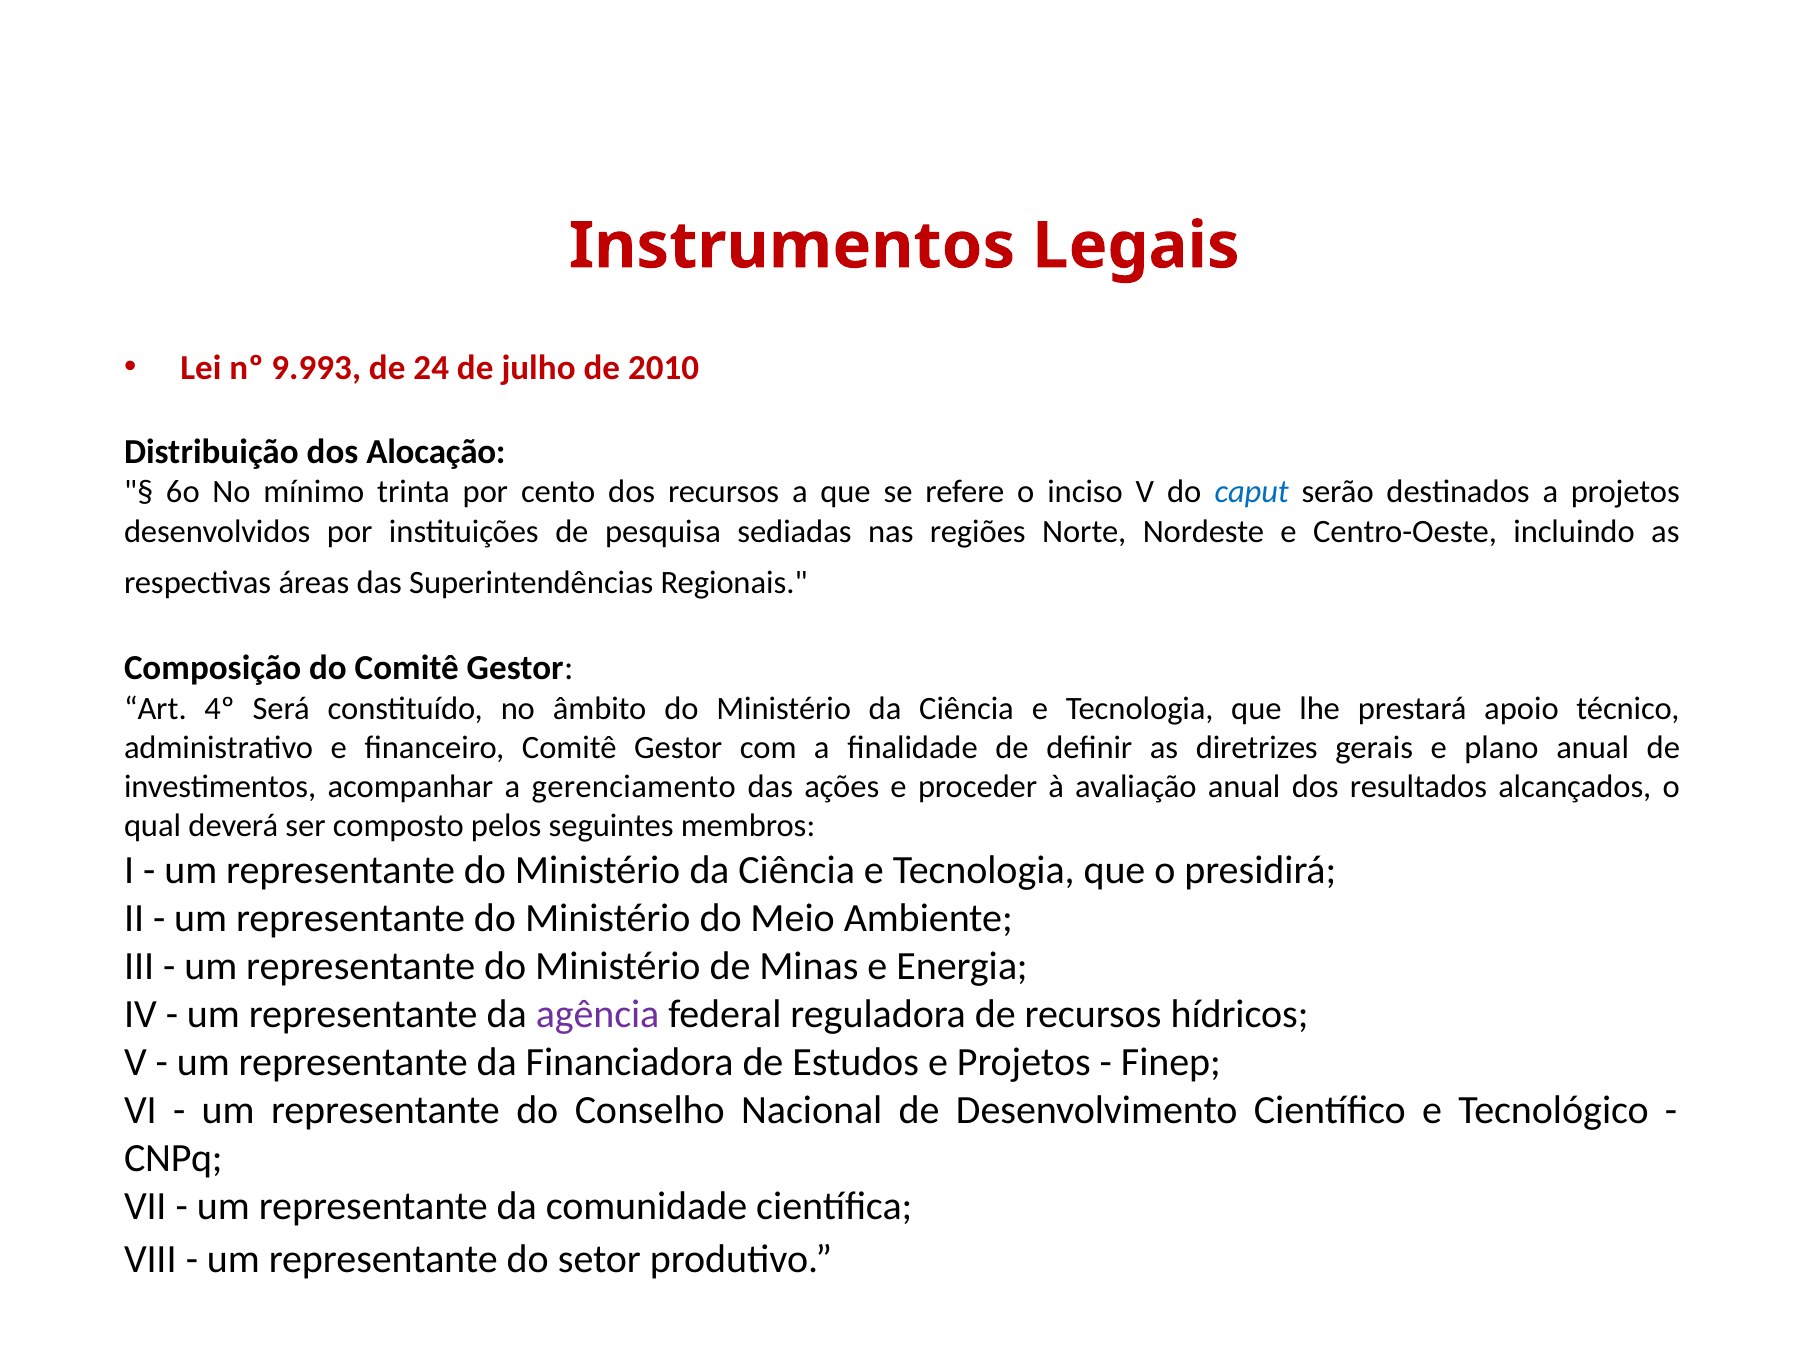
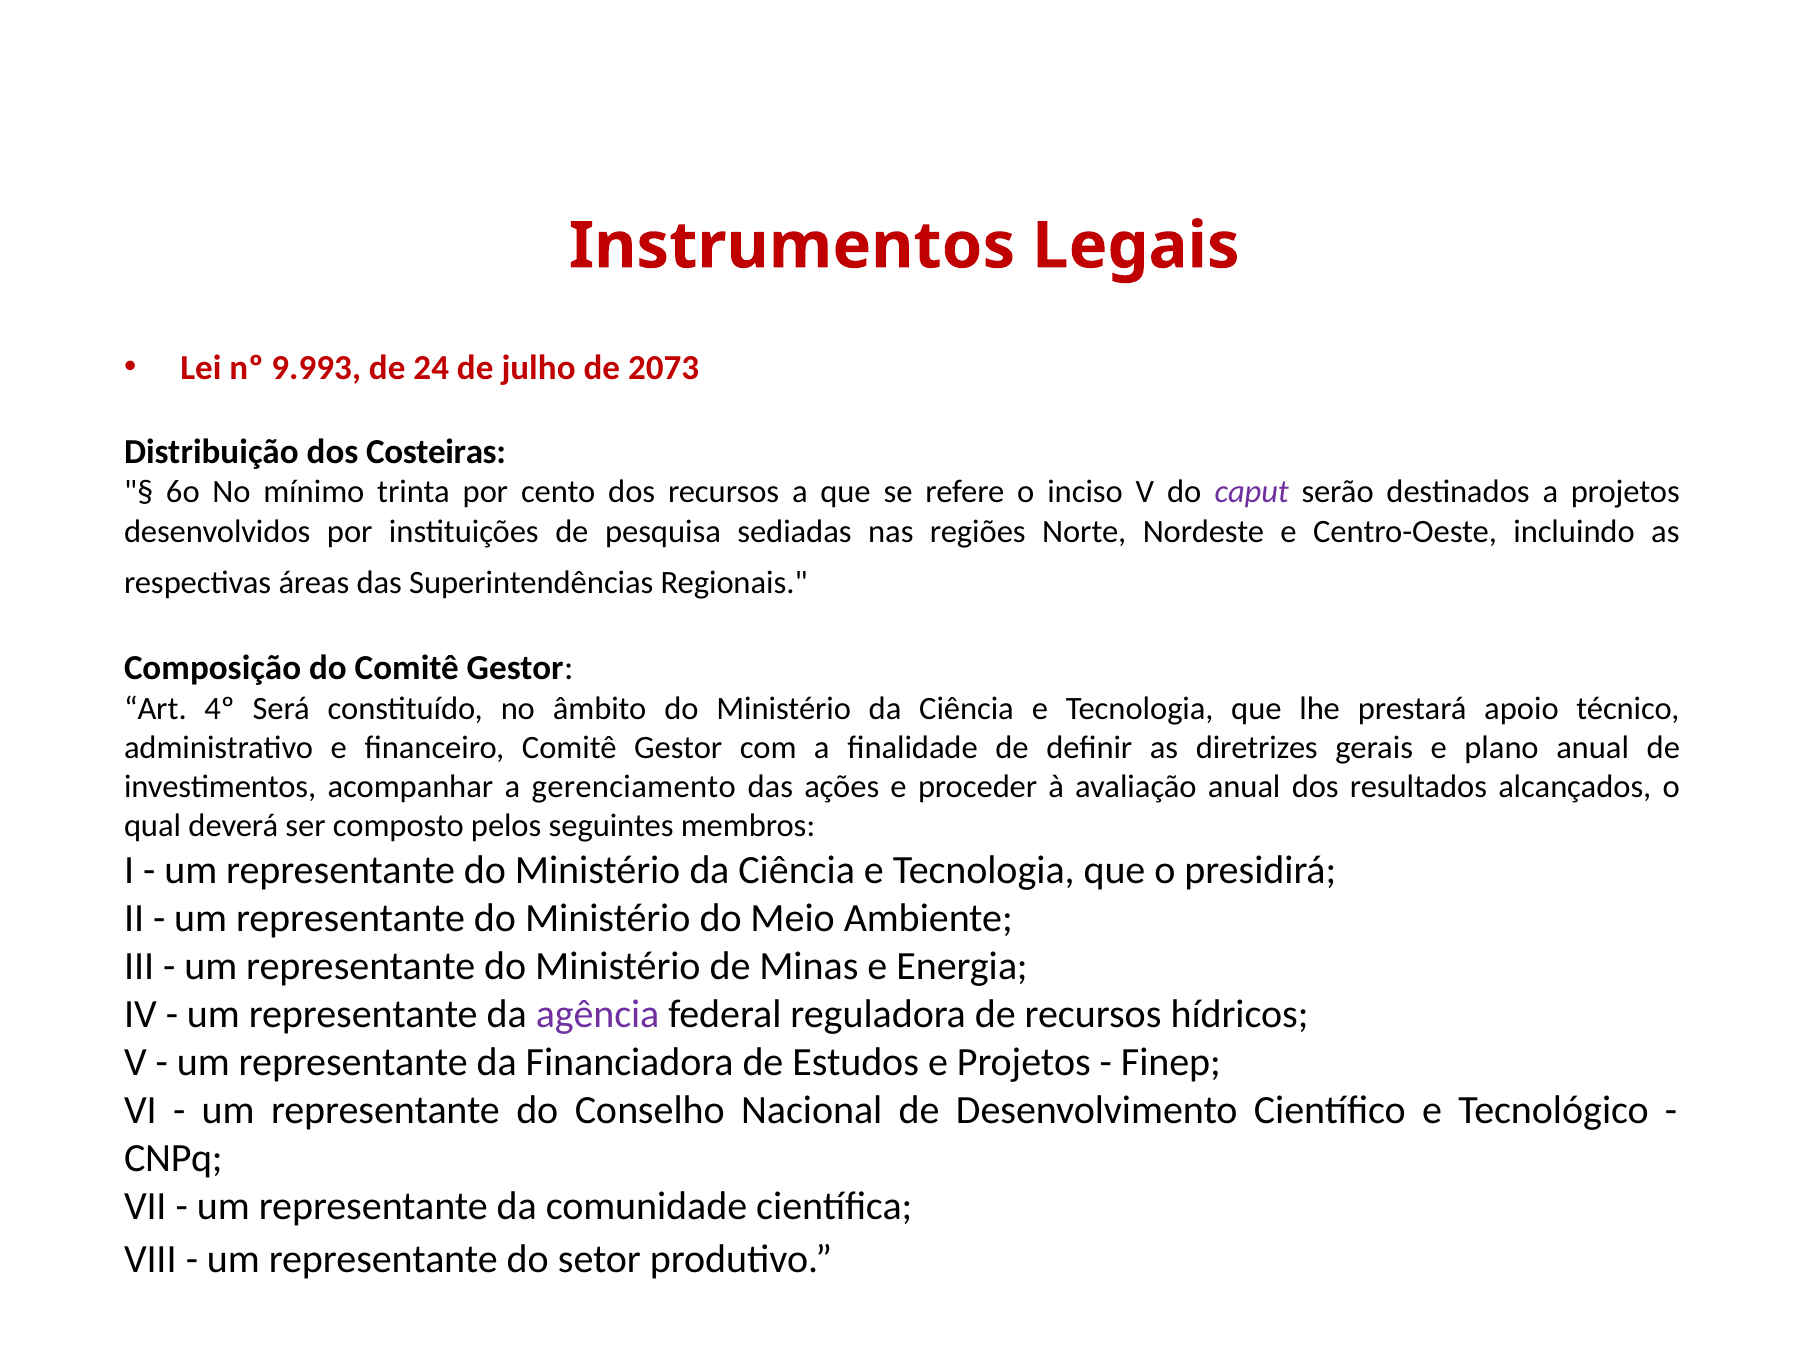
2010: 2010 -> 2073
Alocação: Alocação -> Costeiras
caput colour: blue -> purple
